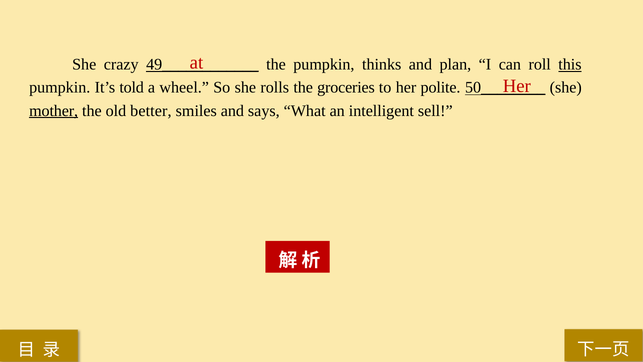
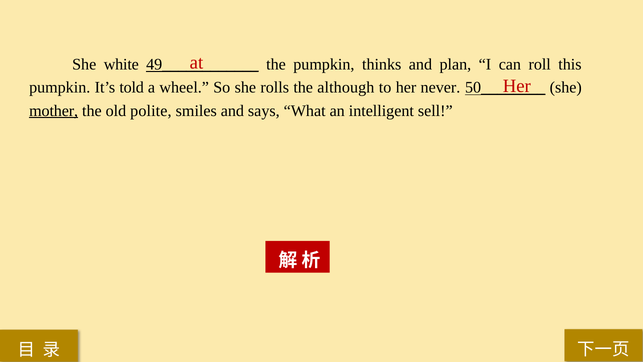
crazy: crazy -> white
this underline: present -> none
groceries: groceries -> although
polite: polite -> never
better: better -> polite
